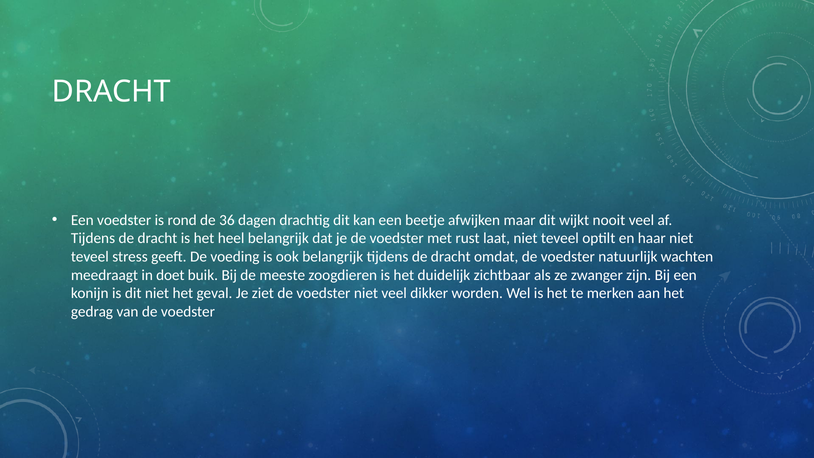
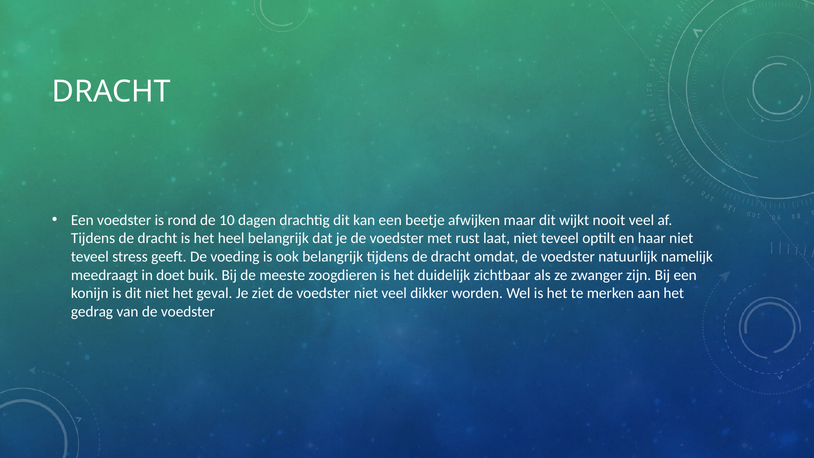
36: 36 -> 10
wachten: wachten -> namelijk
